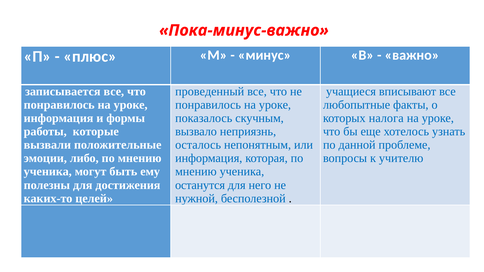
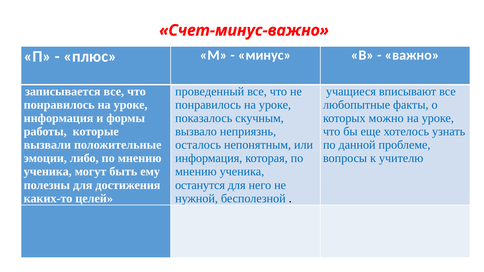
Пока-минус-важно: Пока-минус-важно -> Счет-минус-важно
налога: налога -> можно
